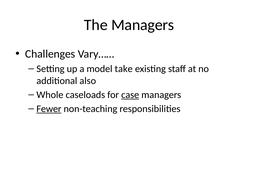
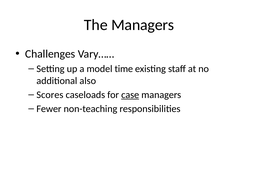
take: take -> time
Whole: Whole -> Scores
Fewer underline: present -> none
